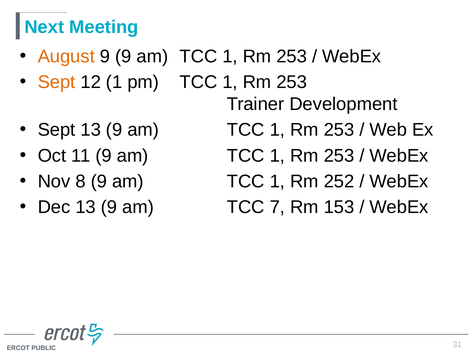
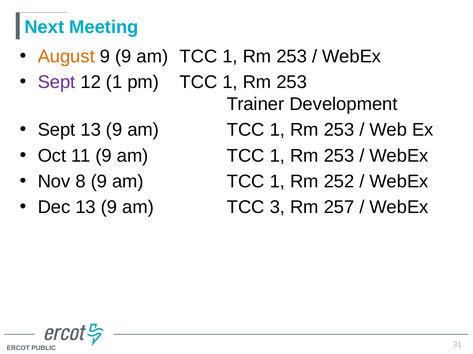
Sept at (57, 82) colour: orange -> purple
7: 7 -> 3
153: 153 -> 257
